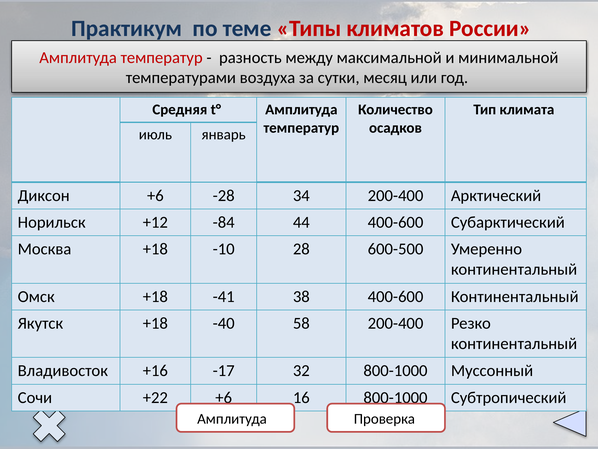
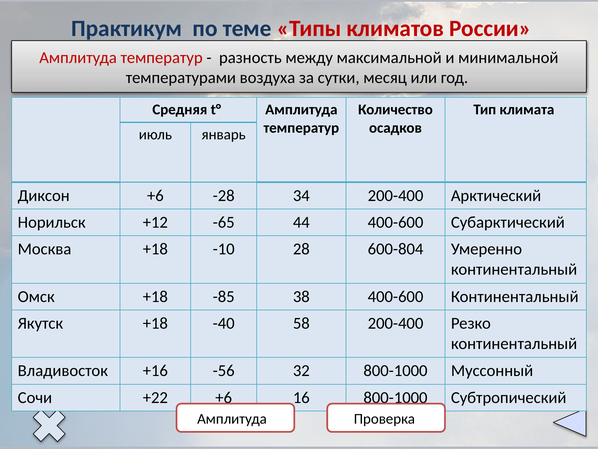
-84: -84 -> -65
600-500: 600-500 -> 600-804
-41: -41 -> -85
-17: -17 -> -56
